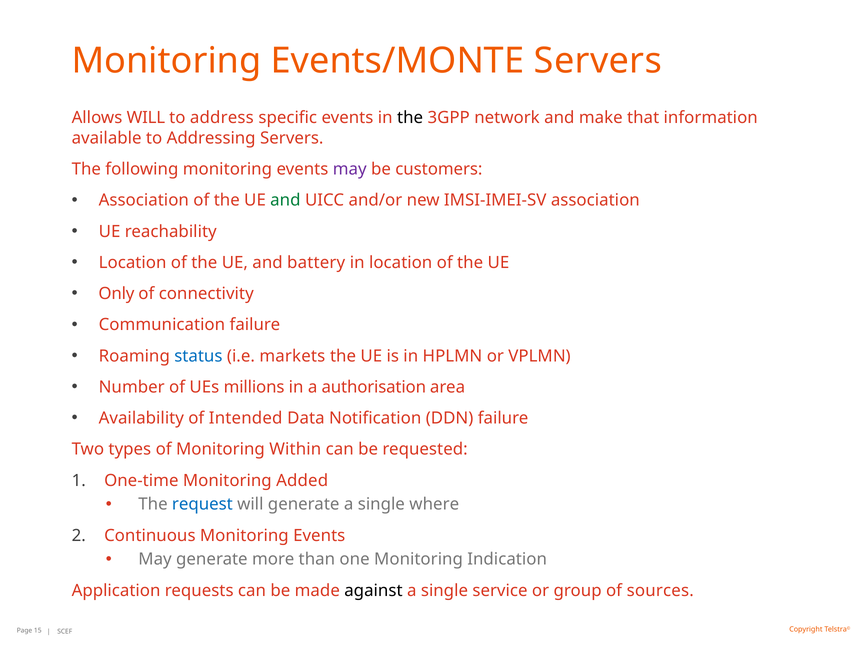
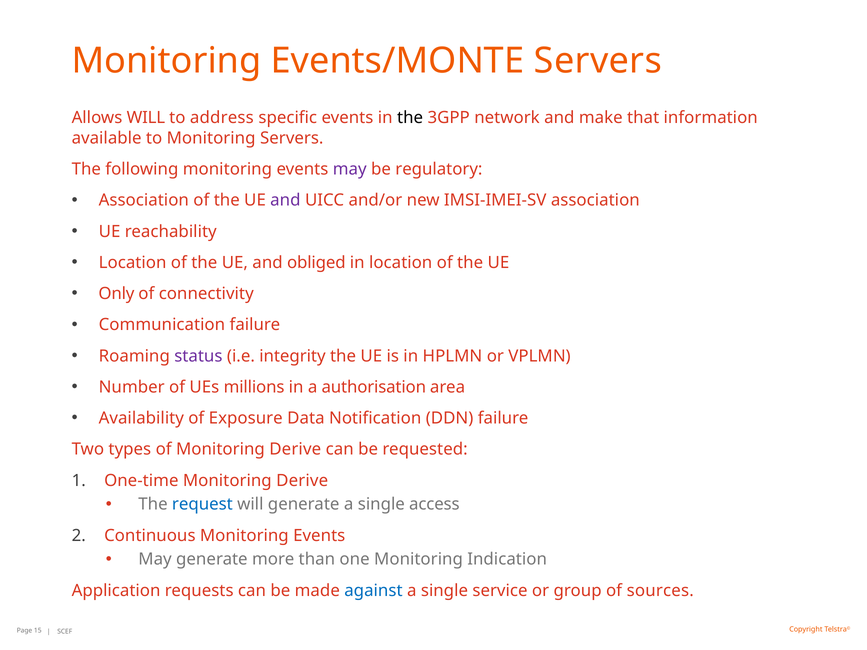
to Addressing: Addressing -> Monitoring
customers: customers -> regulatory
and at (285, 201) colour: green -> purple
battery: battery -> obliged
status colour: blue -> purple
markets: markets -> integrity
Intended: Intended -> Exposure
of Monitoring Within: Within -> Derive
One-time Monitoring Added: Added -> Derive
where: where -> access
against colour: black -> blue
